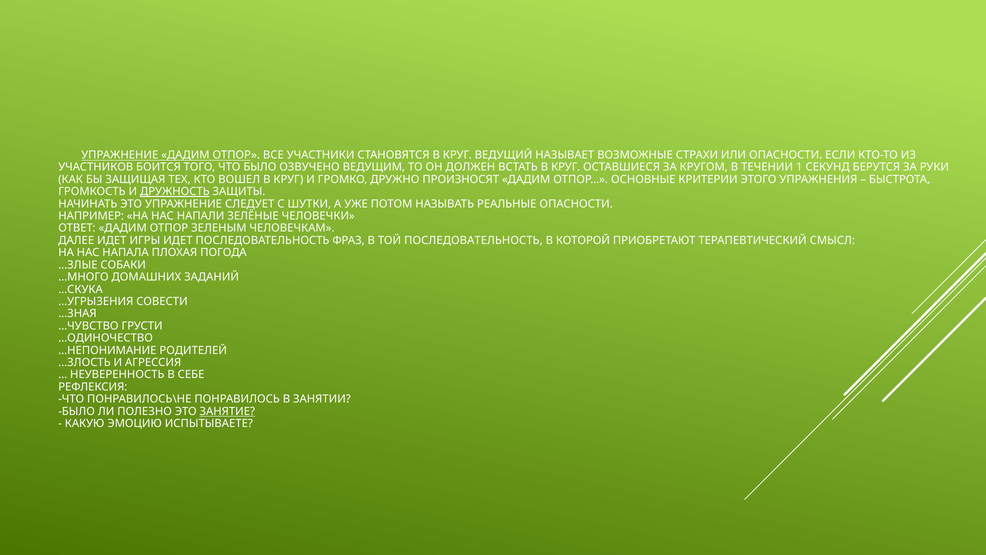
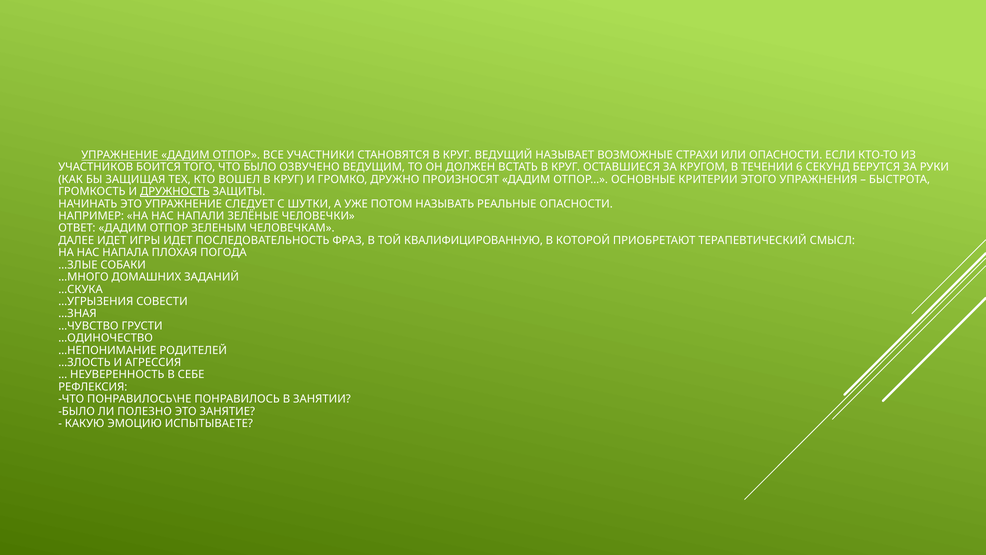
1: 1 -> 6
ТОЙ ПОСЛЕДОВАТЕЛЬНОСТЬ: ПОСЛЕДОВАТЕЛЬНОСТЬ -> КВАЛИФИЦИРОВАННУЮ
ЗАНЯТИЕ underline: present -> none
